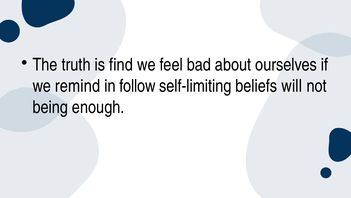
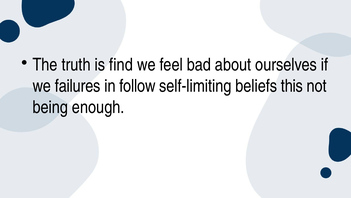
remind: remind -> failures
will: will -> this
